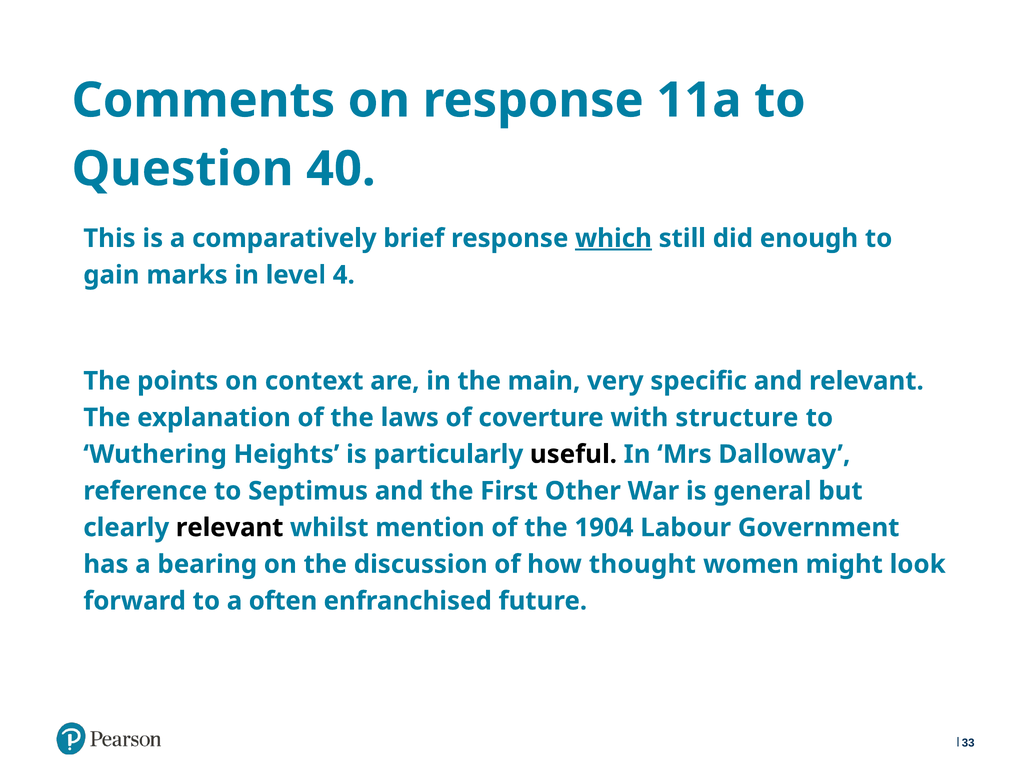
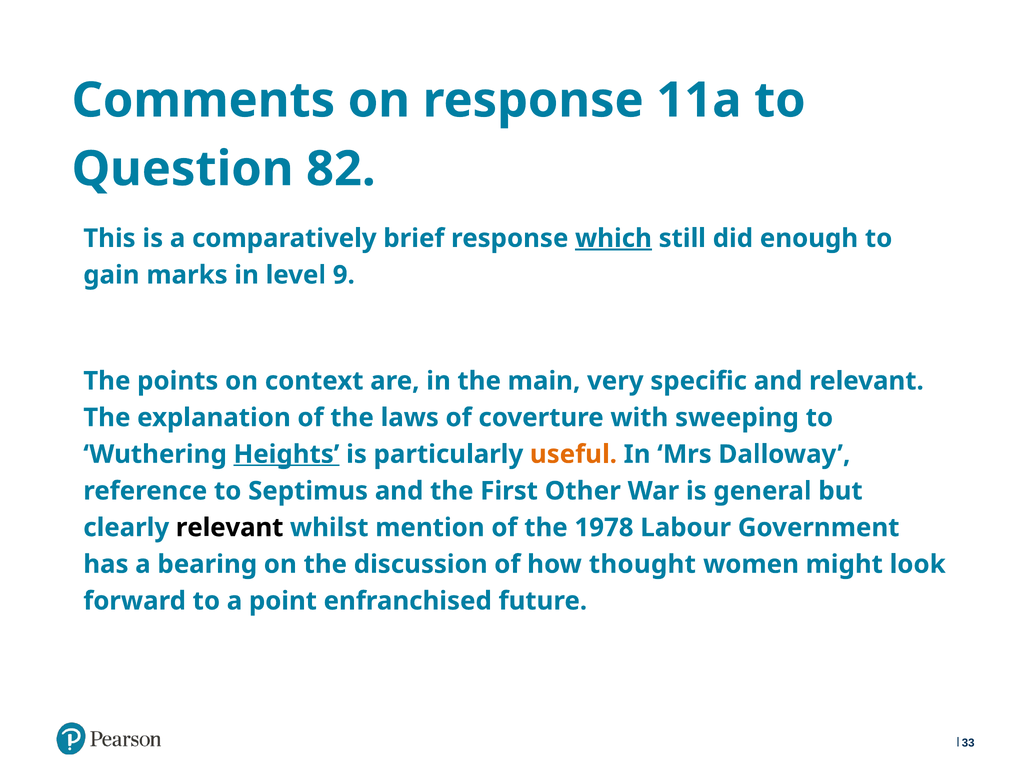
40: 40 -> 82
4: 4 -> 9
structure: structure -> sweeping
Heights underline: none -> present
useful colour: black -> orange
1904: 1904 -> 1978
often: often -> point
